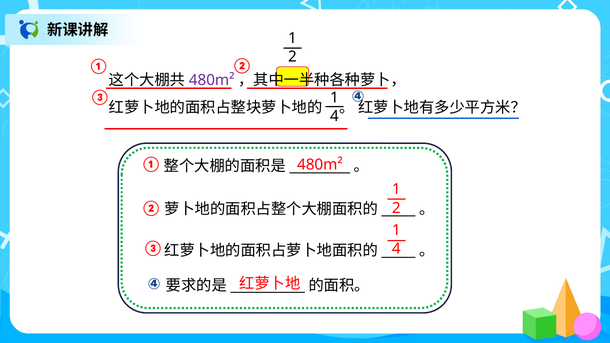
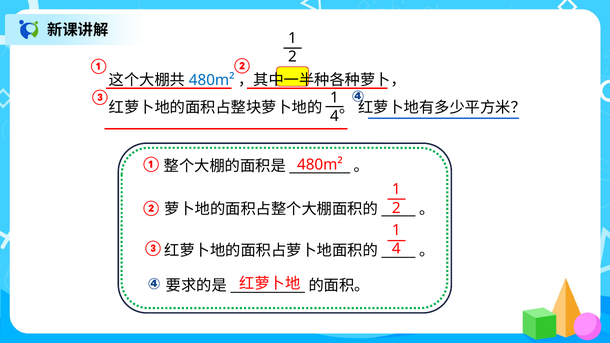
480m² at (212, 80) colour: purple -> blue
